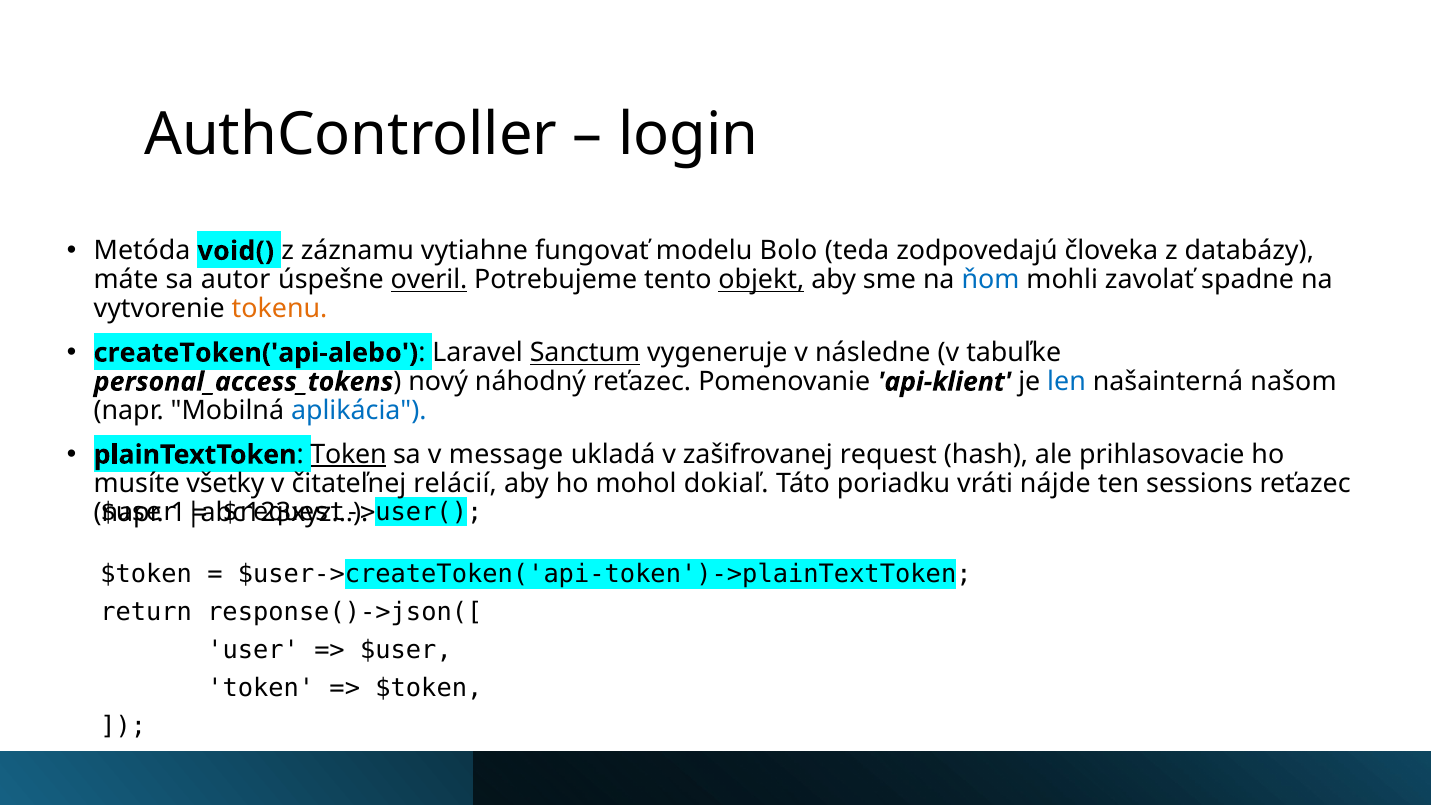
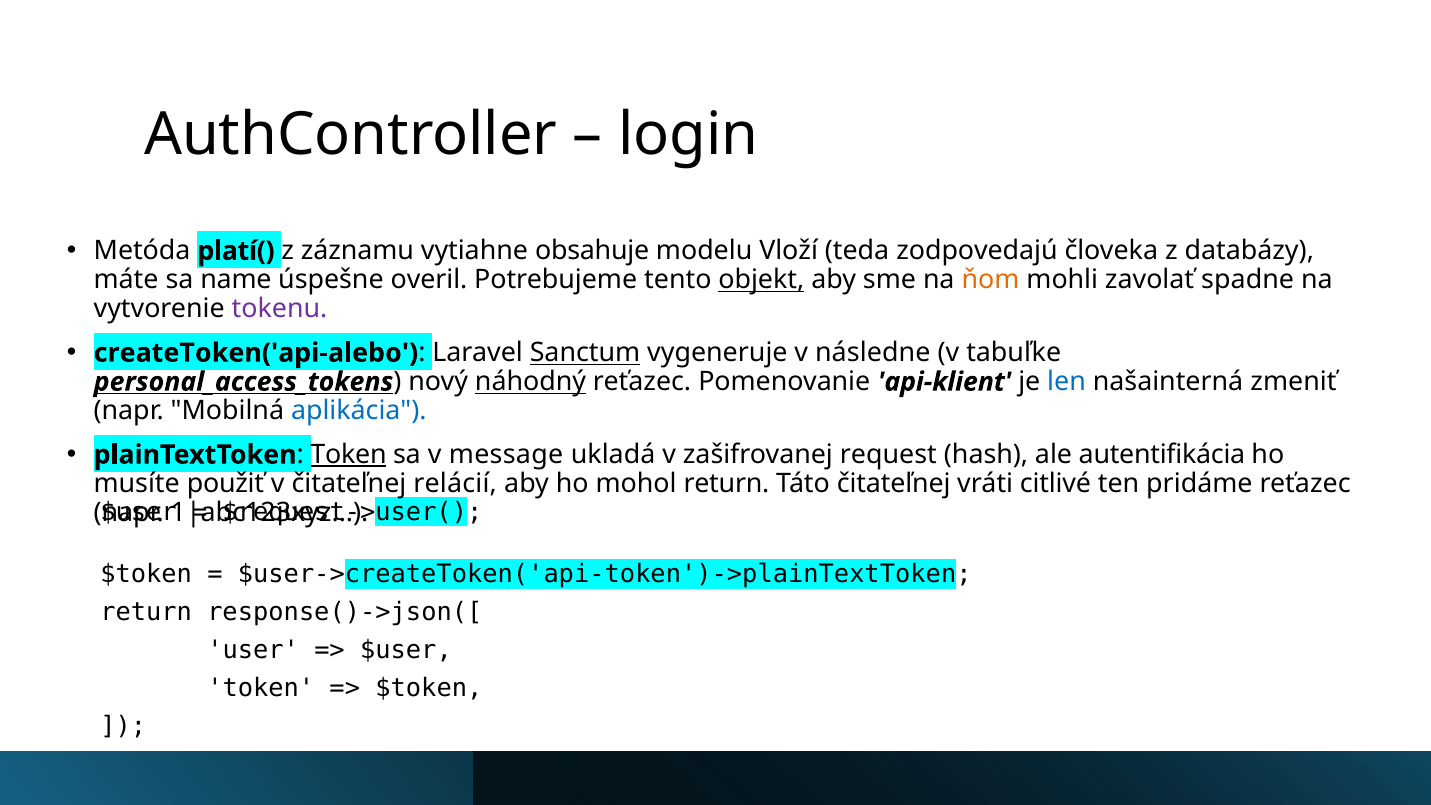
void(: void( -> platí(
fungovať: fungovať -> obsahuje
Bolo: Bolo -> Vloží
autor: autor -> name
overil underline: present -> none
ňom colour: blue -> orange
tokenu colour: orange -> purple
personal_access_tokens underline: none -> present
náhodný underline: none -> present
našom: našom -> zmeniť
prihlasovacie: prihlasovacie -> autentifikácia
všetky: všetky -> použiť
mohol dokiaľ: dokiaľ -> return
Táto poriadku: poriadku -> čitateľnej
nájde: nájde -> citlivé
sessions: sessions -> pridáme
